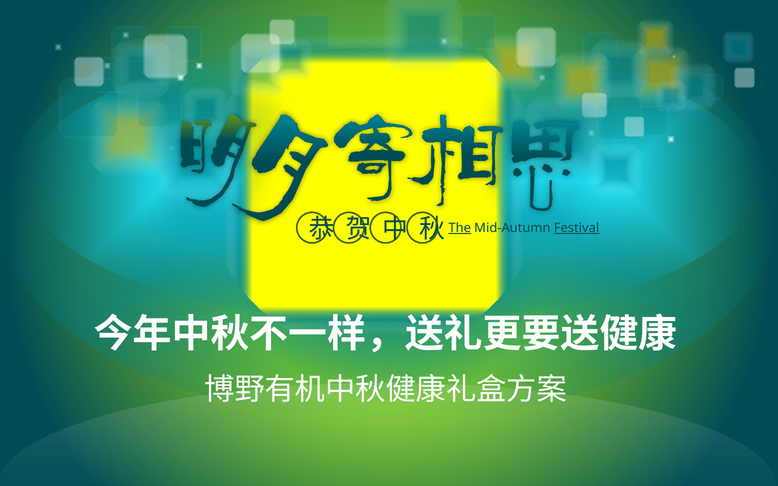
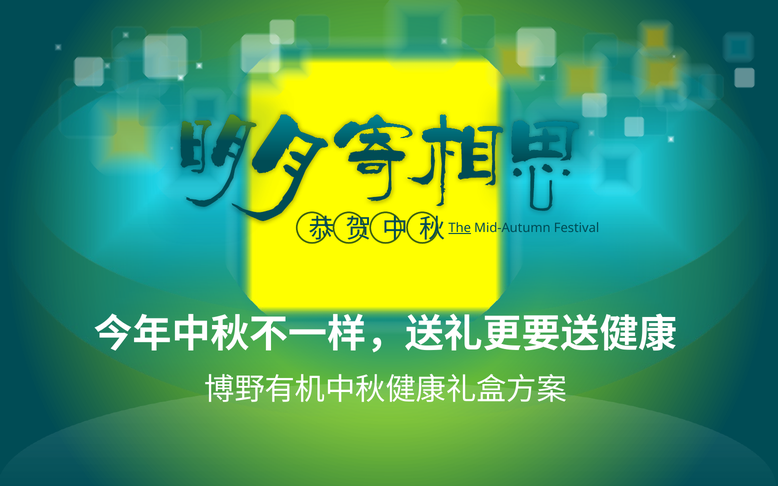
Festival underline: present -> none
